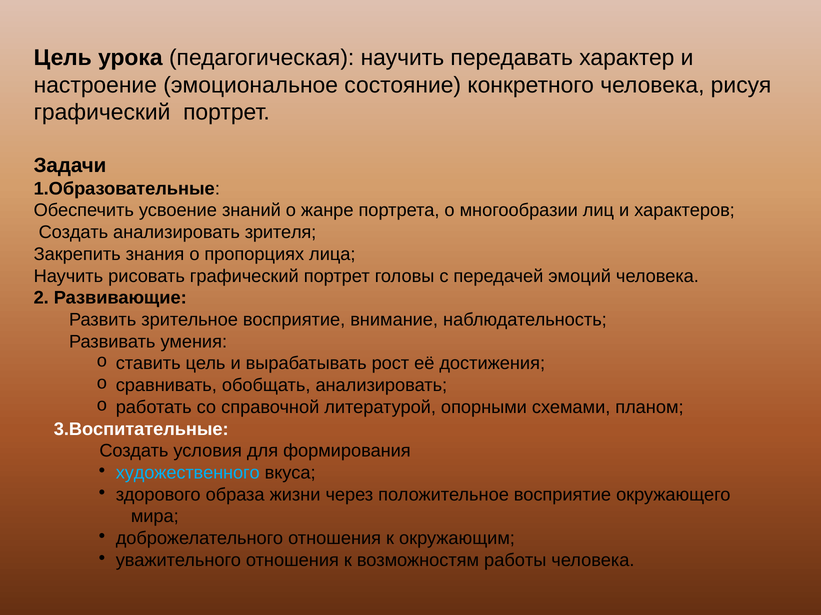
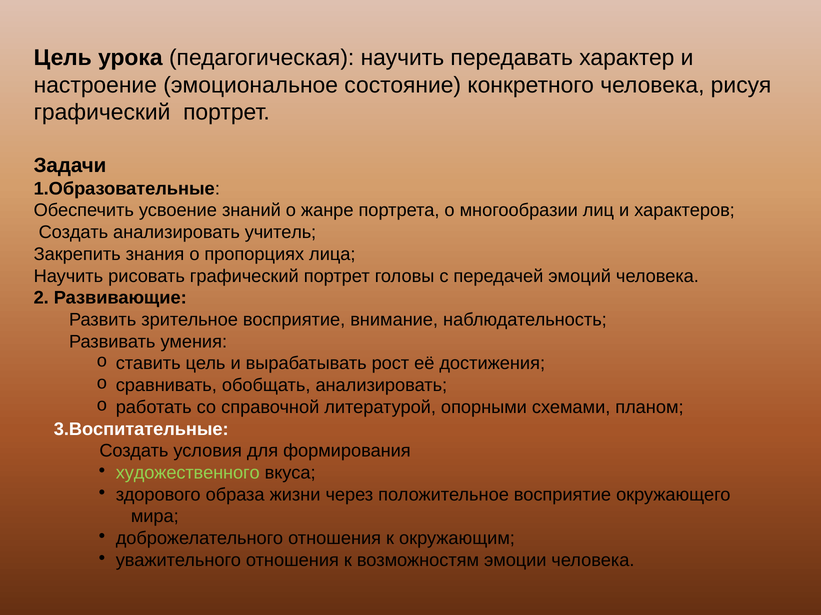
зрителя: зрителя -> учитель
художественного colour: light blue -> light green
работы: работы -> эмоции
